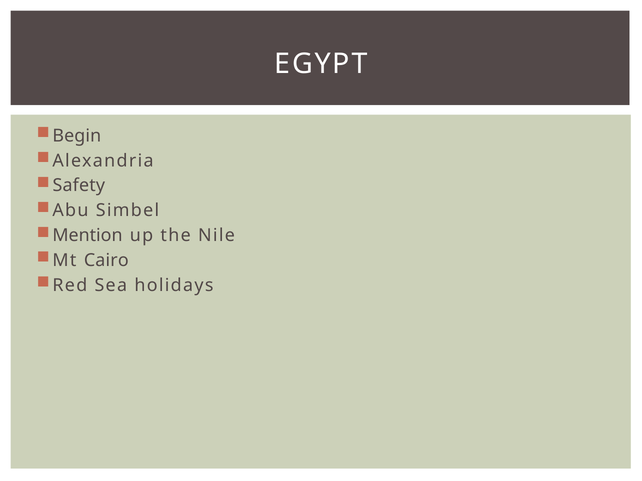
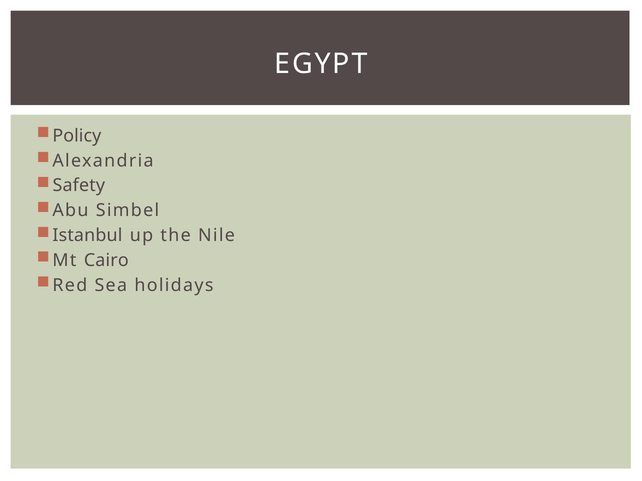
Begin: Begin -> Policy
Mention: Mention -> Istanbul
